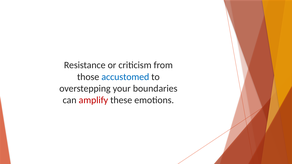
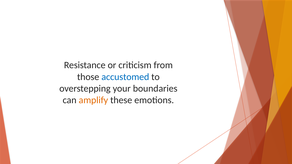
amplify colour: red -> orange
